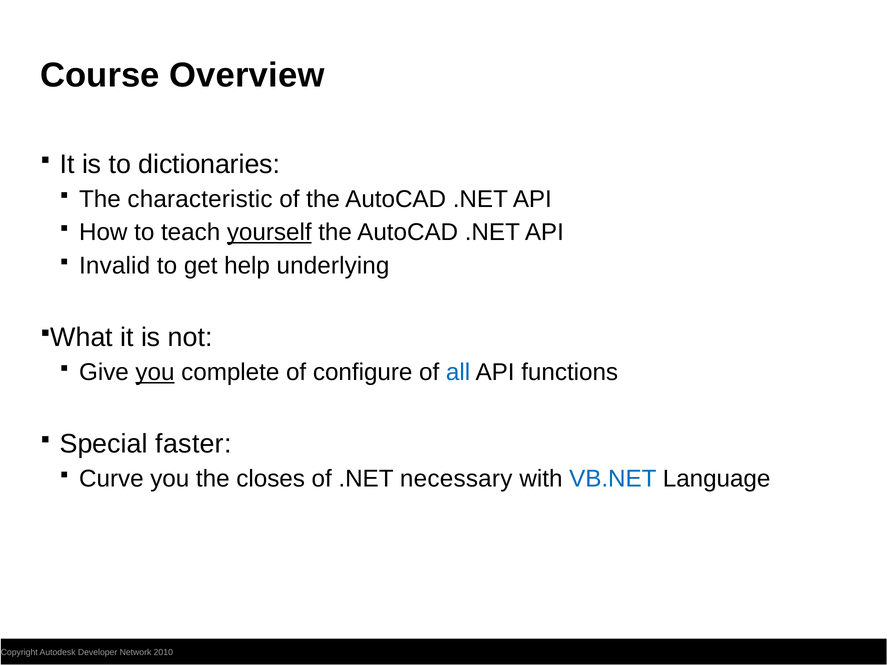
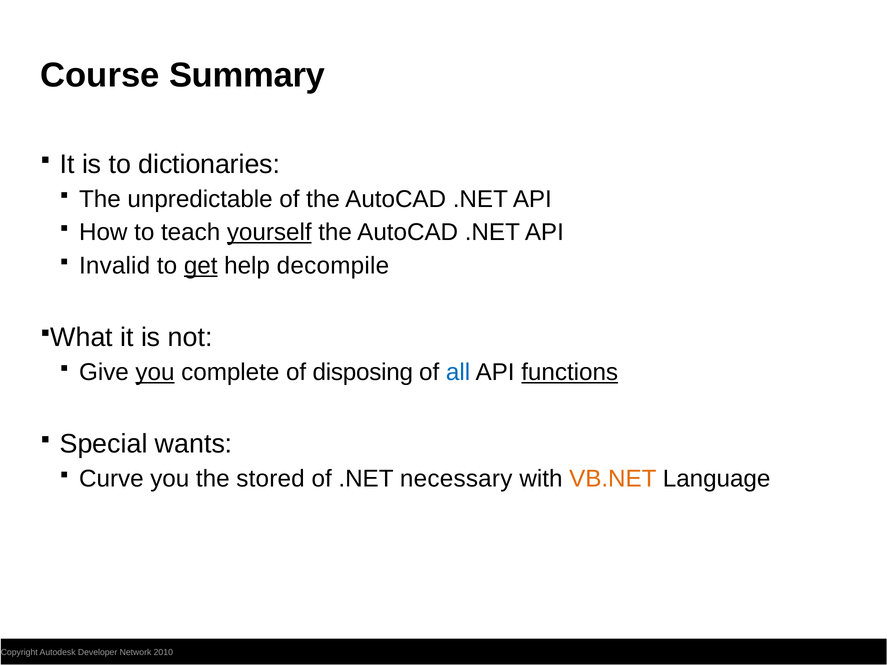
Overview: Overview -> Summary
characteristic: characteristic -> unpredictable
get underline: none -> present
underlying: underlying -> decompile
configure: configure -> disposing
functions underline: none -> present
faster: faster -> wants
closes: closes -> stored
VB.NET colour: blue -> orange
